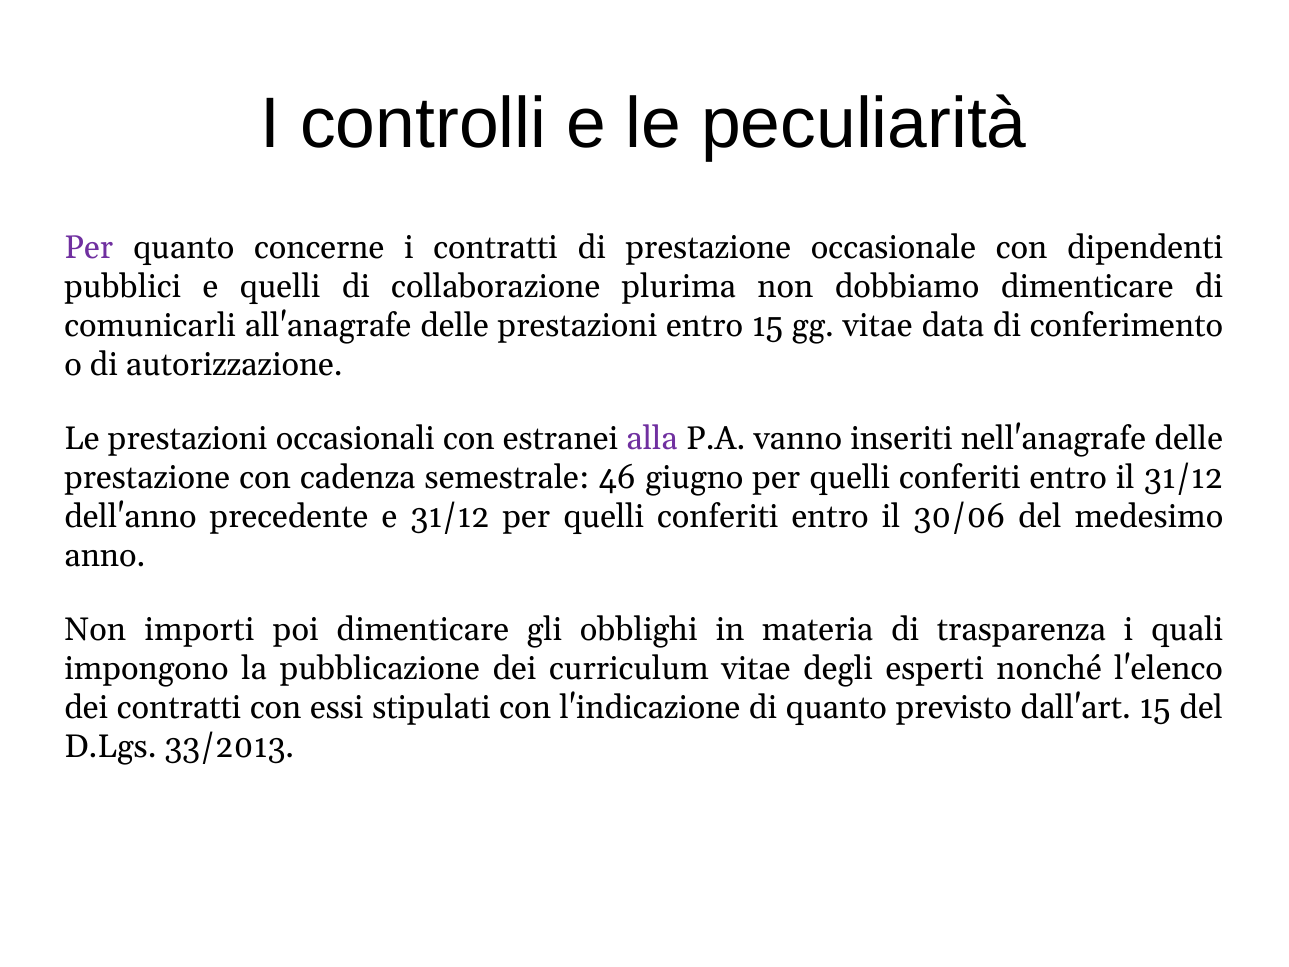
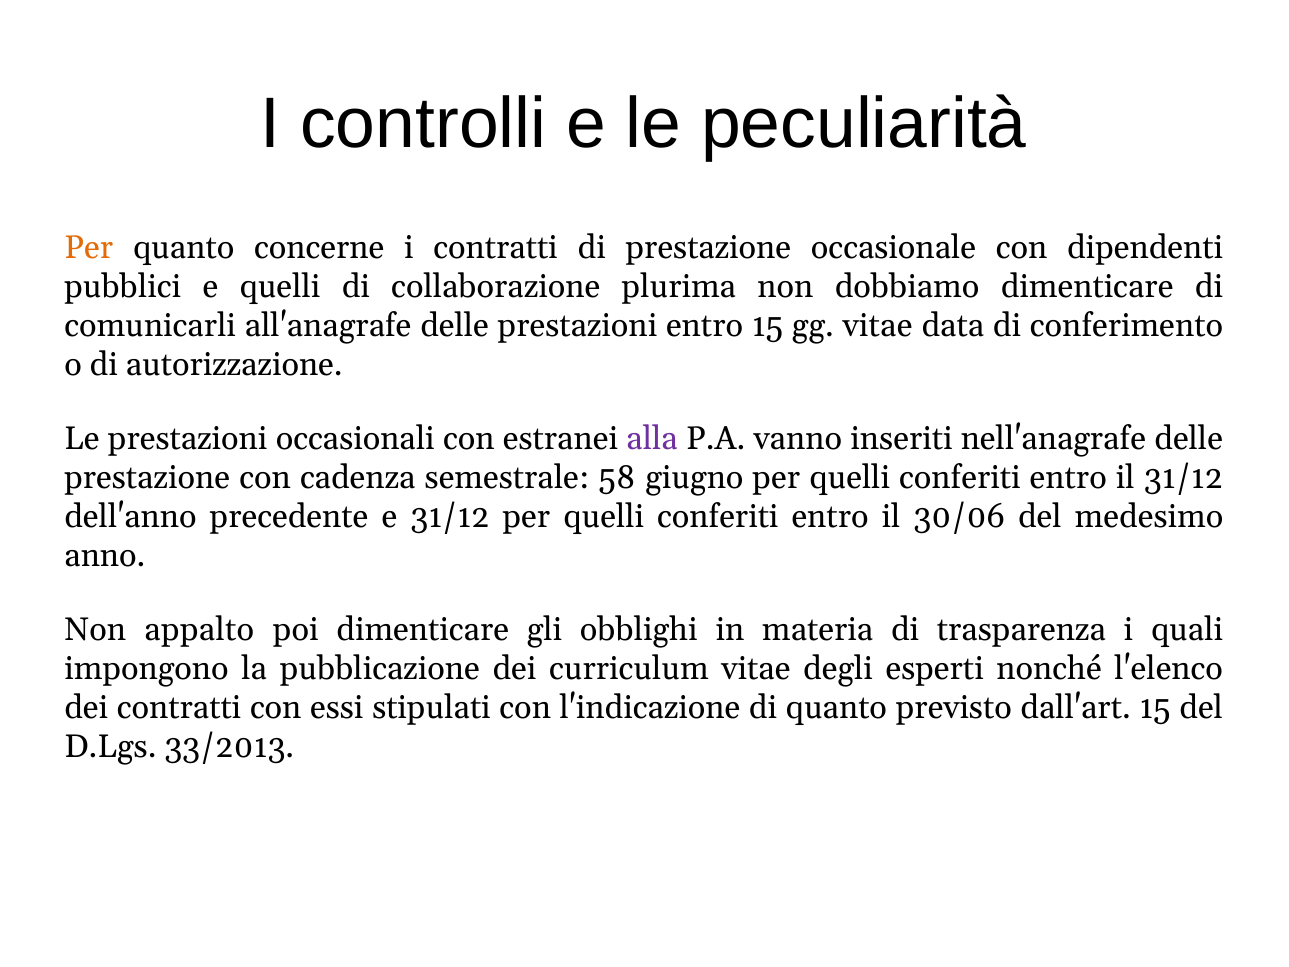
Per at (89, 248) colour: purple -> orange
46: 46 -> 58
importi: importi -> appalto
